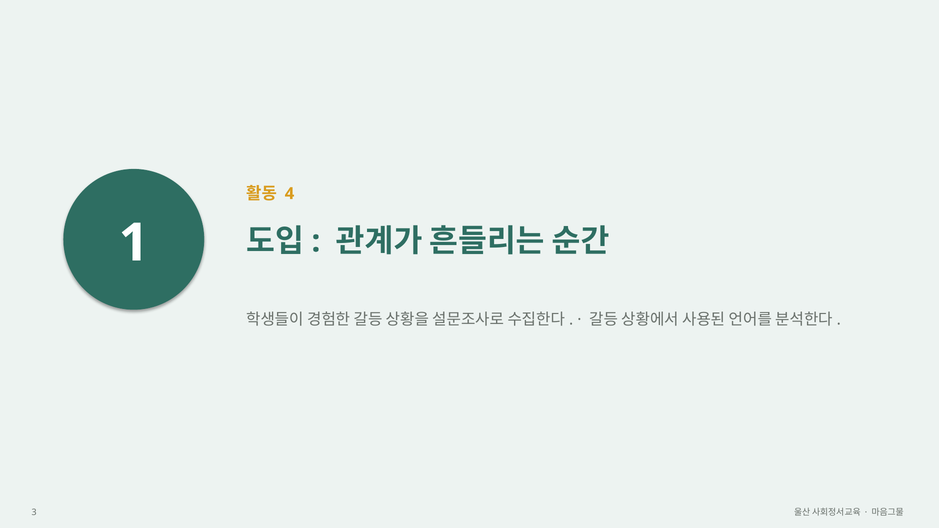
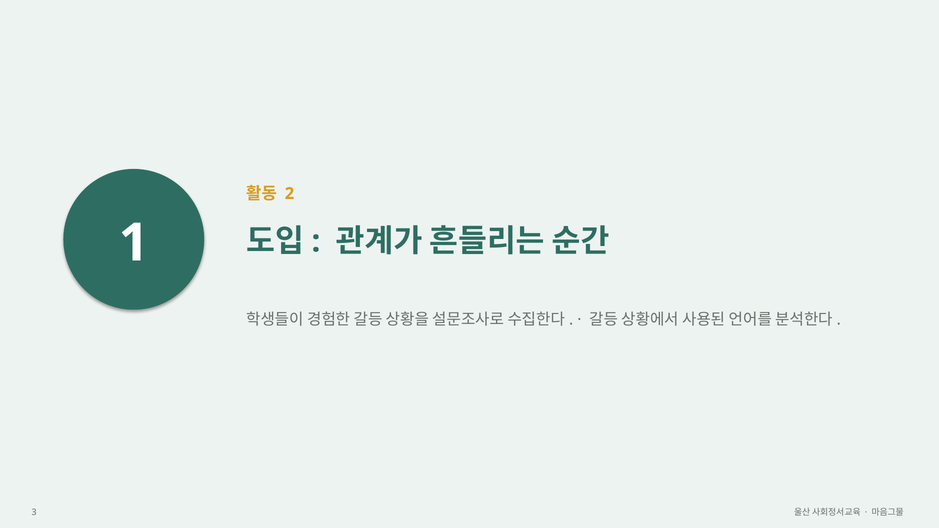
4: 4 -> 2
